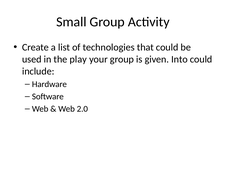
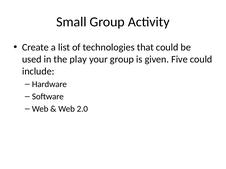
Into: Into -> Five
